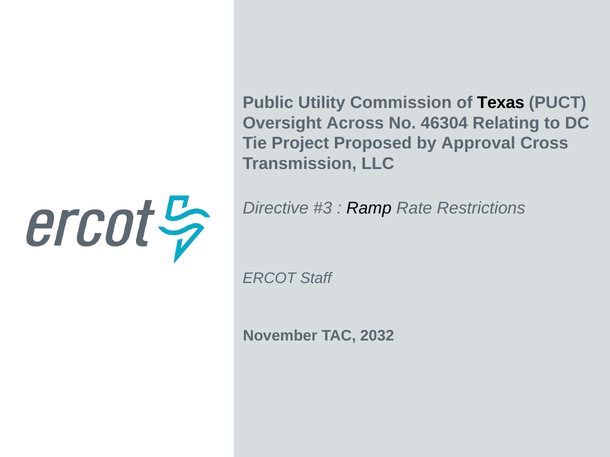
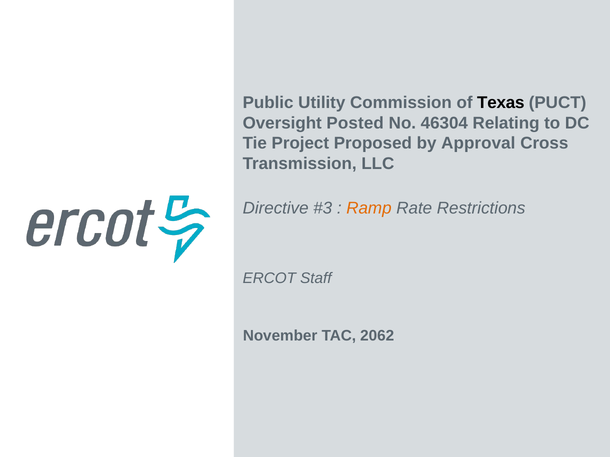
Across: Across -> Posted
Ramp colour: black -> orange
2032: 2032 -> 2062
